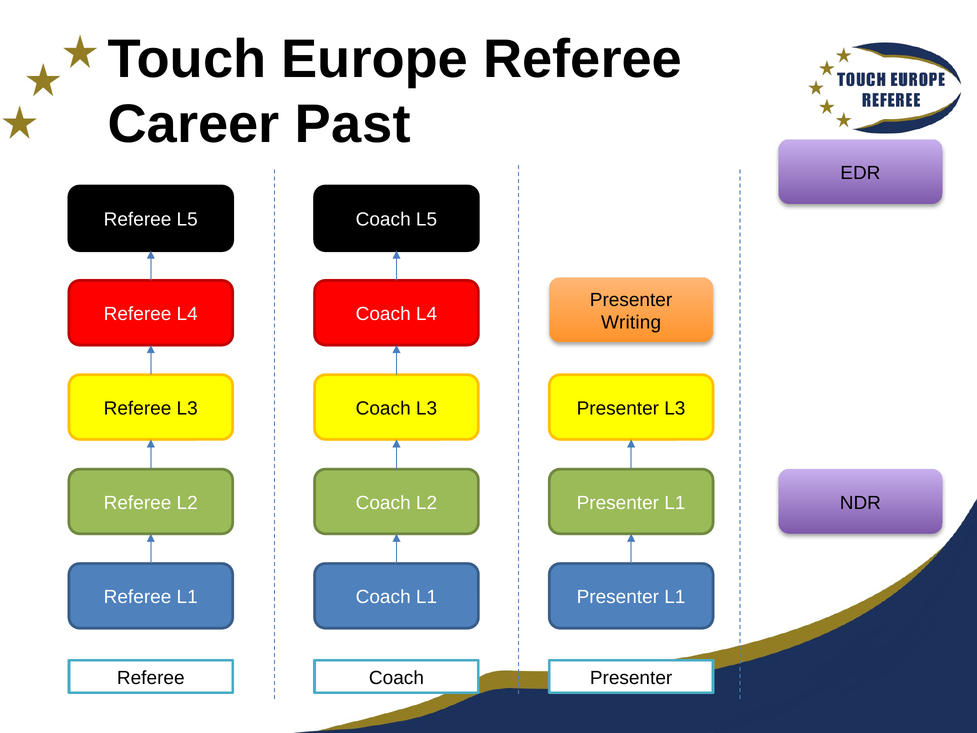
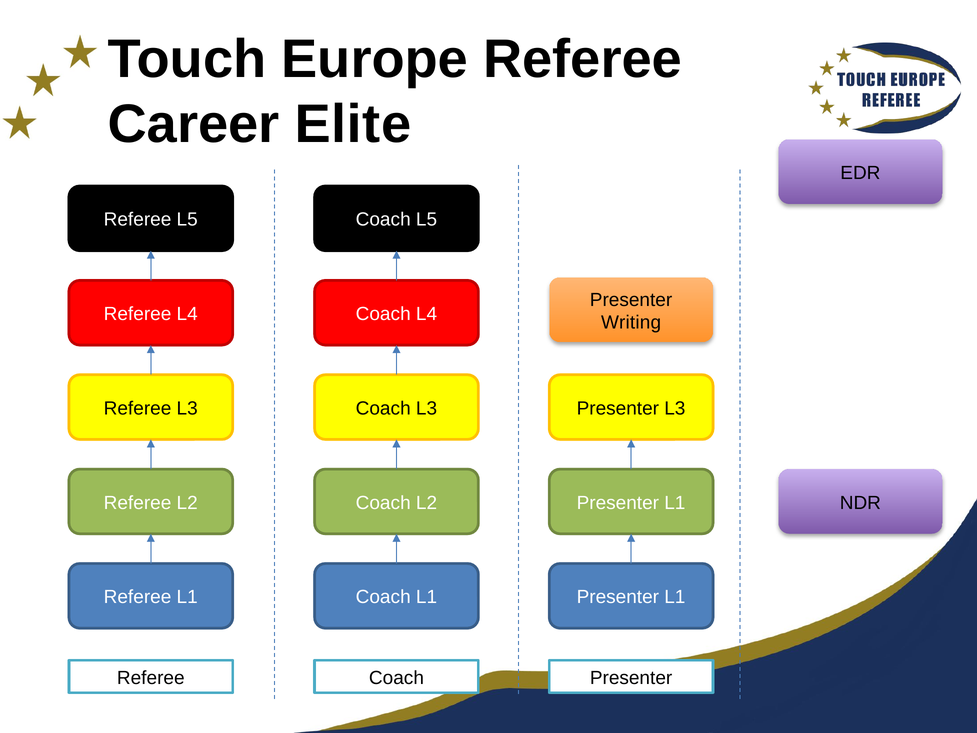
Past: Past -> Elite
